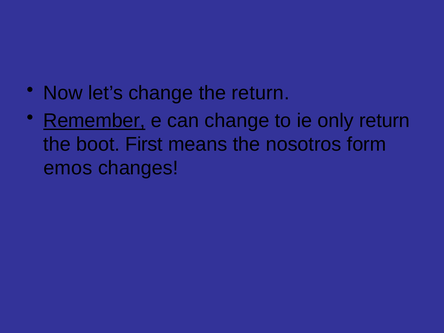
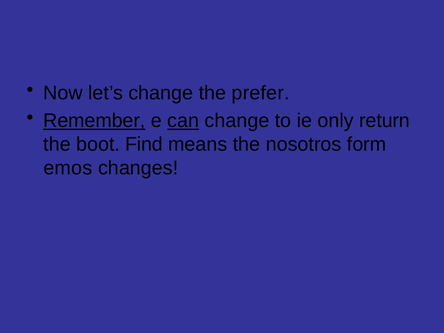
the return: return -> prefer
can underline: none -> present
First: First -> Find
